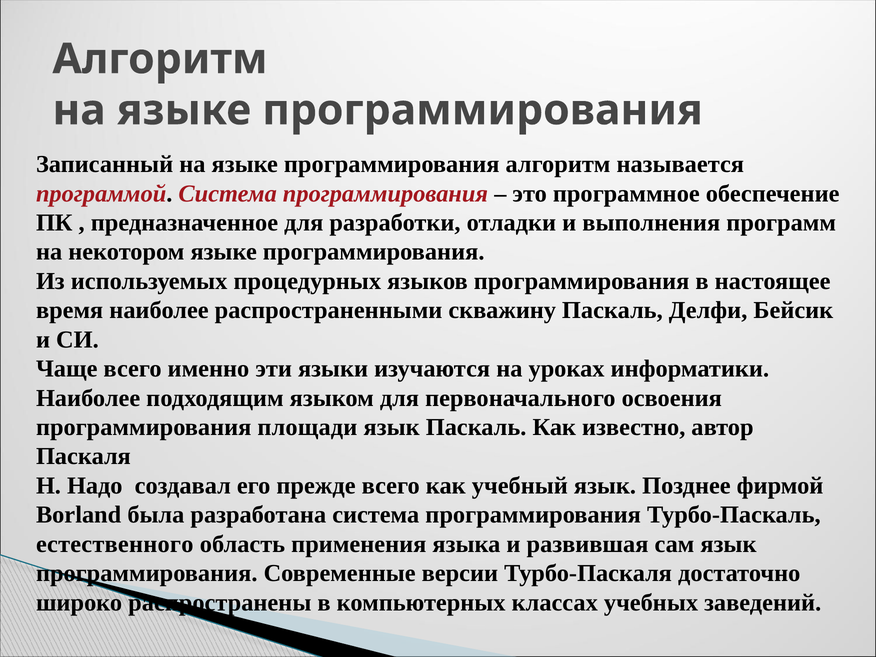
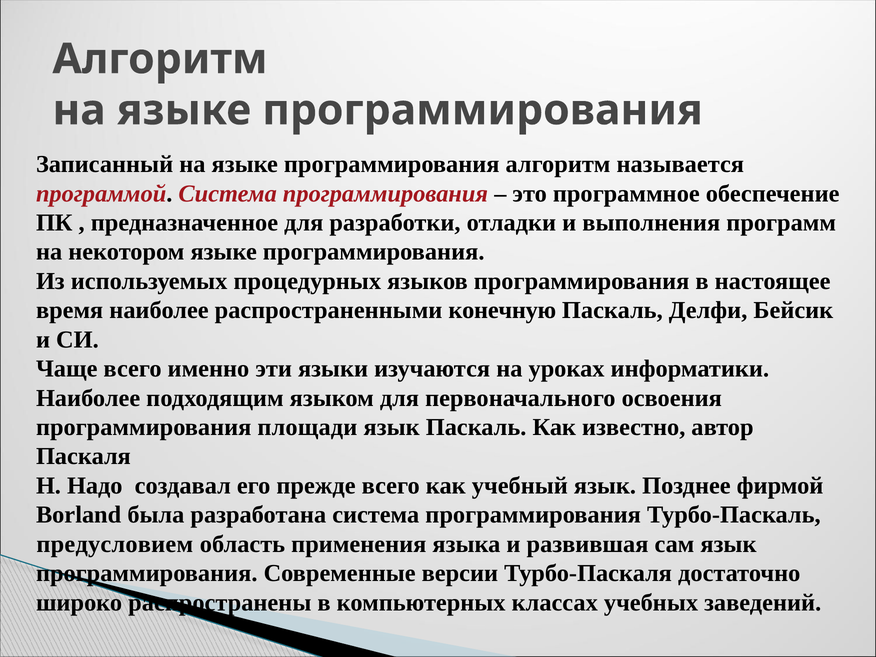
скважину: скважину -> конечную
естественного: естественного -> предусловием
